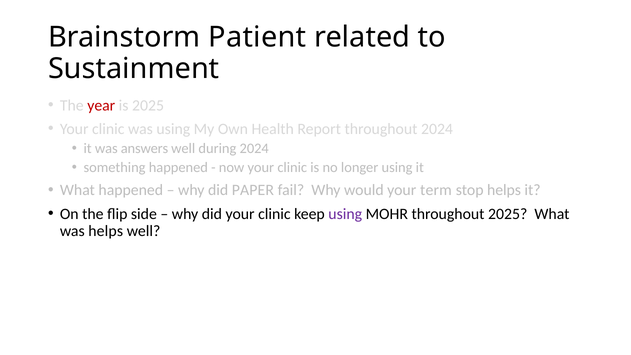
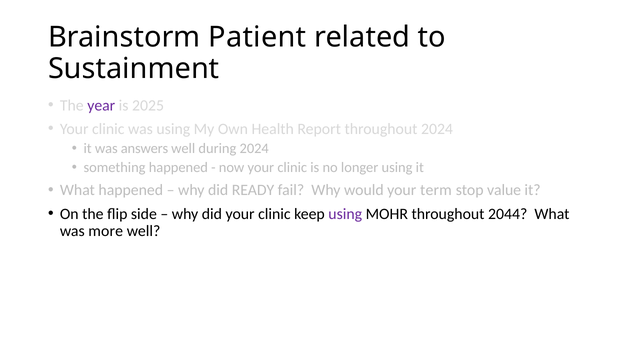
year colour: red -> purple
PAPER: PAPER -> READY
stop helps: helps -> value
throughout 2025: 2025 -> 2044
was helps: helps -> more
